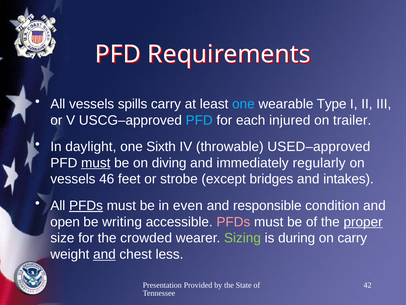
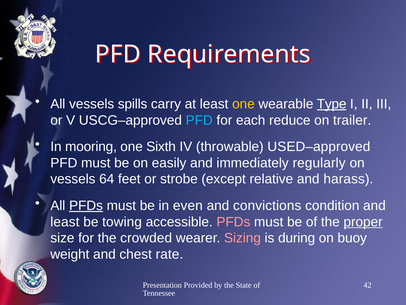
one at (243, 104) colour: light blue -> yellow
Type underline: none -> present
injured: injured -> reduce
daylight: daylight -> mooring
must at (96, 163) underline: present -> none
diving: diving -> easily
46: 46 -> 64
bridges: bridges -> relative
intakes: intakes -> harass
responsible: responsible -> convictions
open at (65, 222): open -> least
writing: writing -> towing
Sizing colour: light green -> pink
on carry: carry -> buoy
and at (104, 254) underline: present -> none
less: less -> rate
